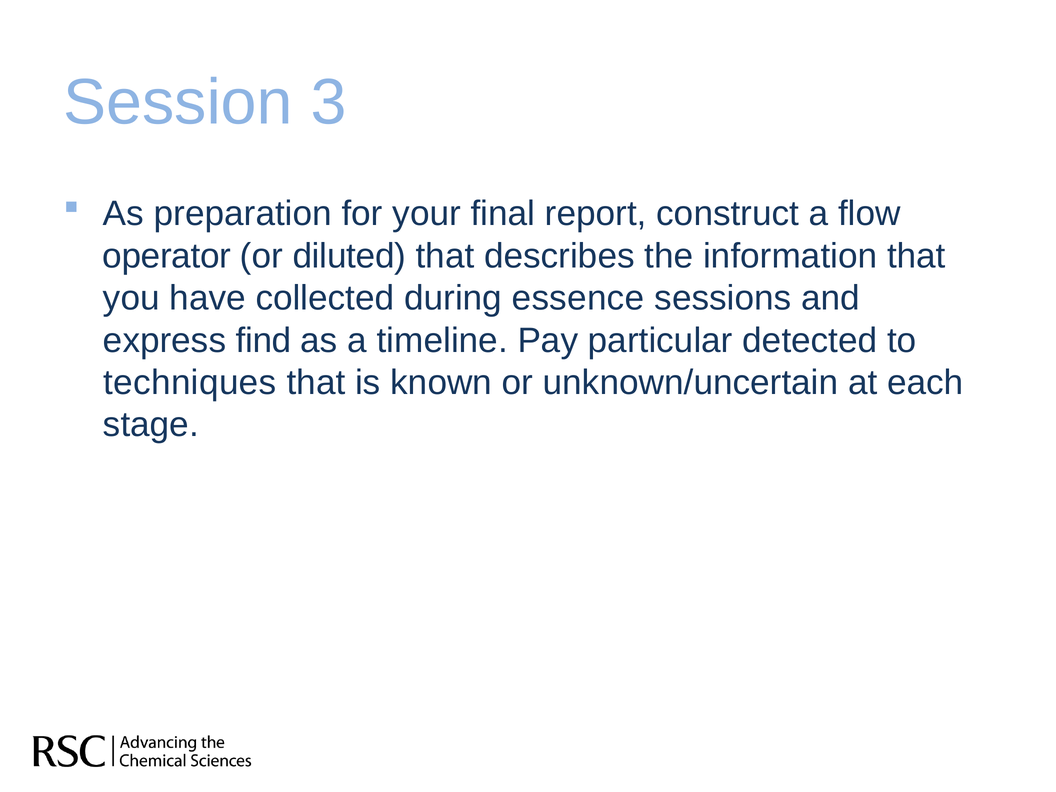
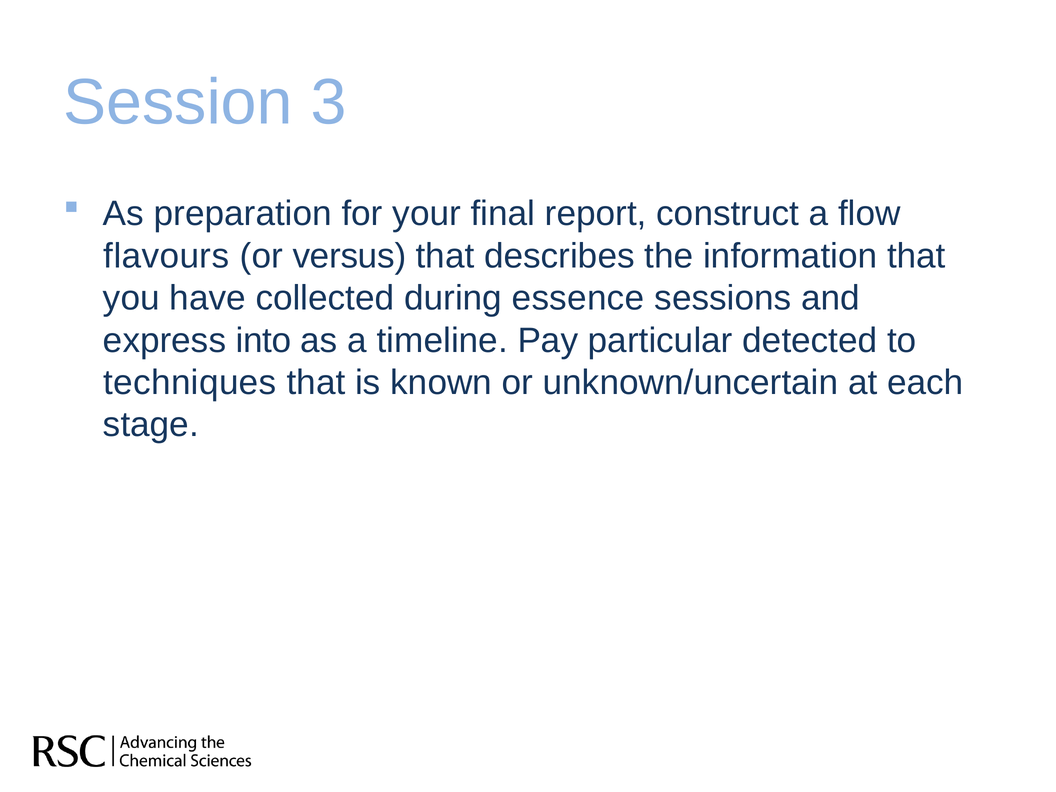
operator: operator -> flavours
diluted: diluted -> versus
find: find -> into
